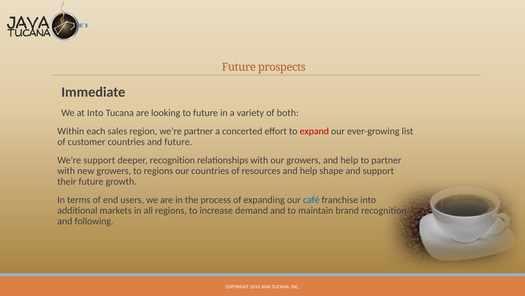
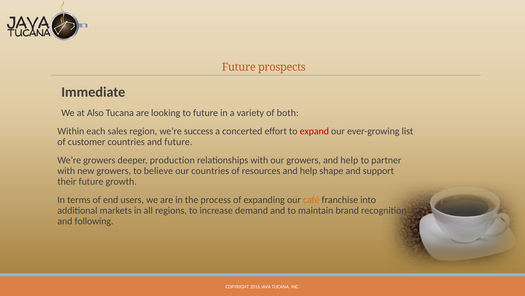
at Into: Into -> Also
we’re partner: partner -> success
We’re support: support -> growers
deeper recognition: recognition -> production
to regions: regions -> believe
café colour: blue -> orange
